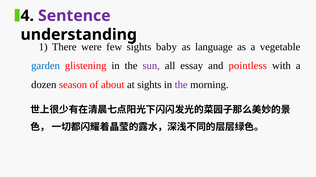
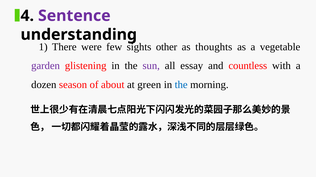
baby: baby -> other
language: language -> thoughts
garden colour: blue -> purple
pointless: pointless -> countless
at sights: sights -> green
the at (181, 85) colour: purple -> blue
